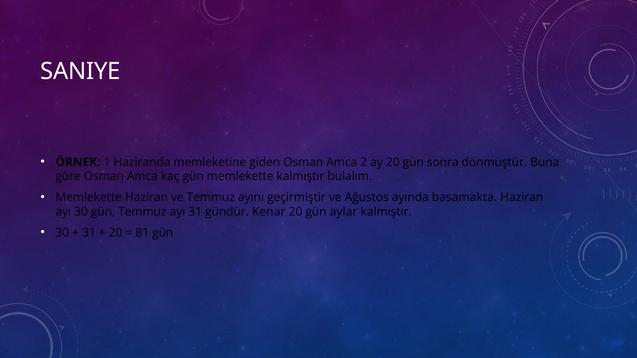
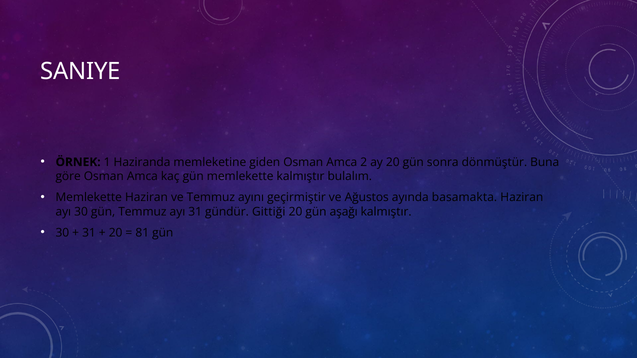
Kenar: Kenar -> Gittiği
aylar: aylar -> aşağı
